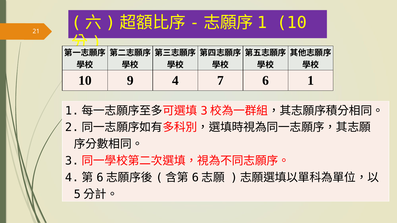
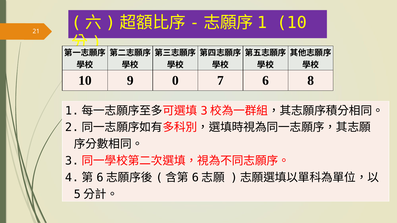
4: 4 -> 0
6 1: 1 -> 8
